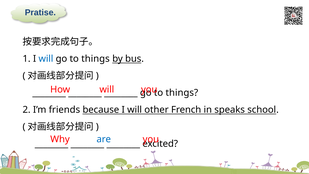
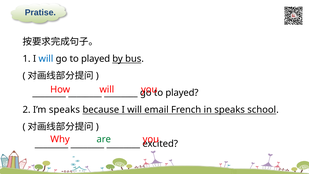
things at (96, 59): things -> played
things at (182, 93): things -> played
I’m friends: friends -> speaks
other: other -> email
are colour: blue -> green
